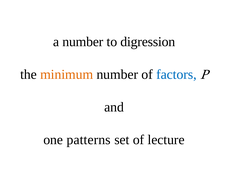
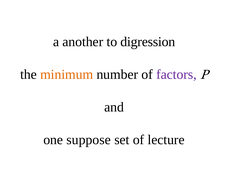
a number: number -> another
factors colour: blue -> purple
patterns: patterns -> suppose
